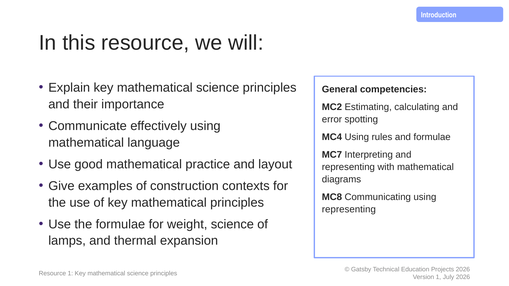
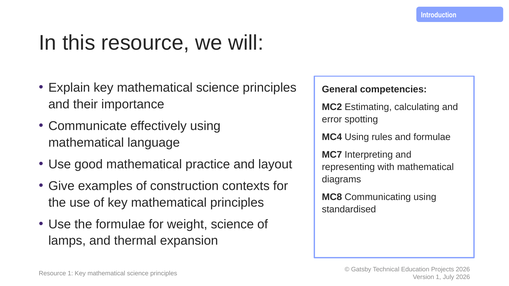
representing at (349, 210): representing -> standardised
